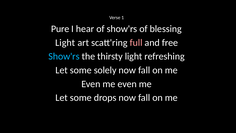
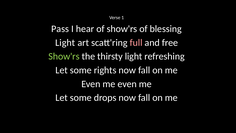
Pure: Pure -> Pass
Show'rs at (64, 56) colour: light blue -> light green
solely: solely -> rights
